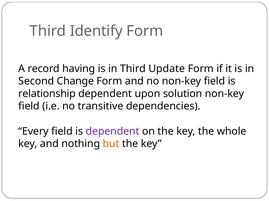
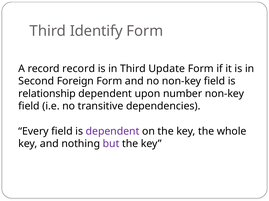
record having: having -> record
Change: Change -> Foreign
solution: solution -> number
but colour: orange -> purple
